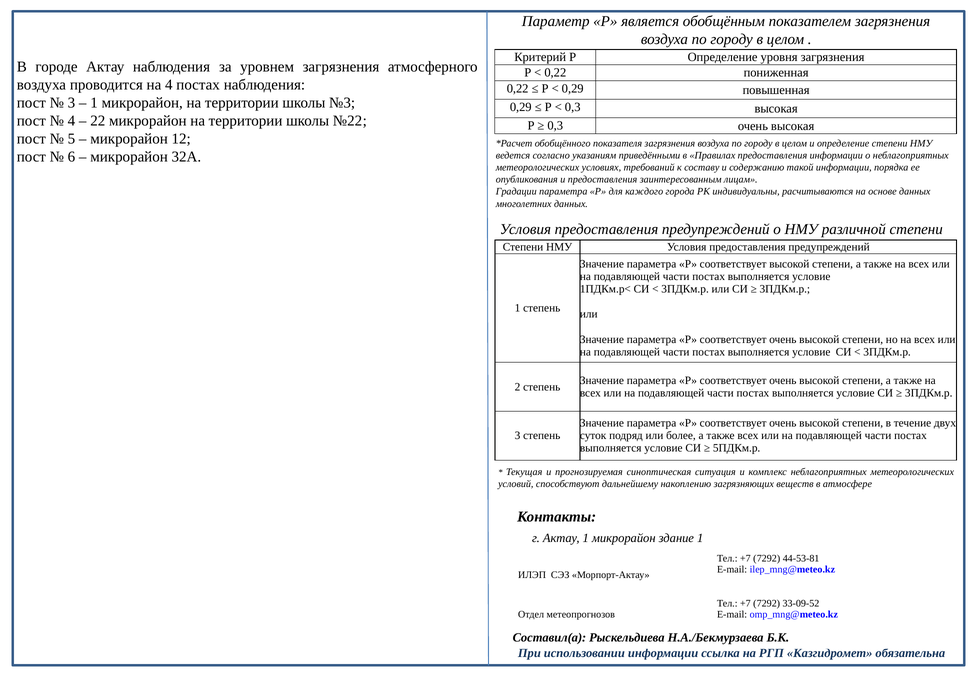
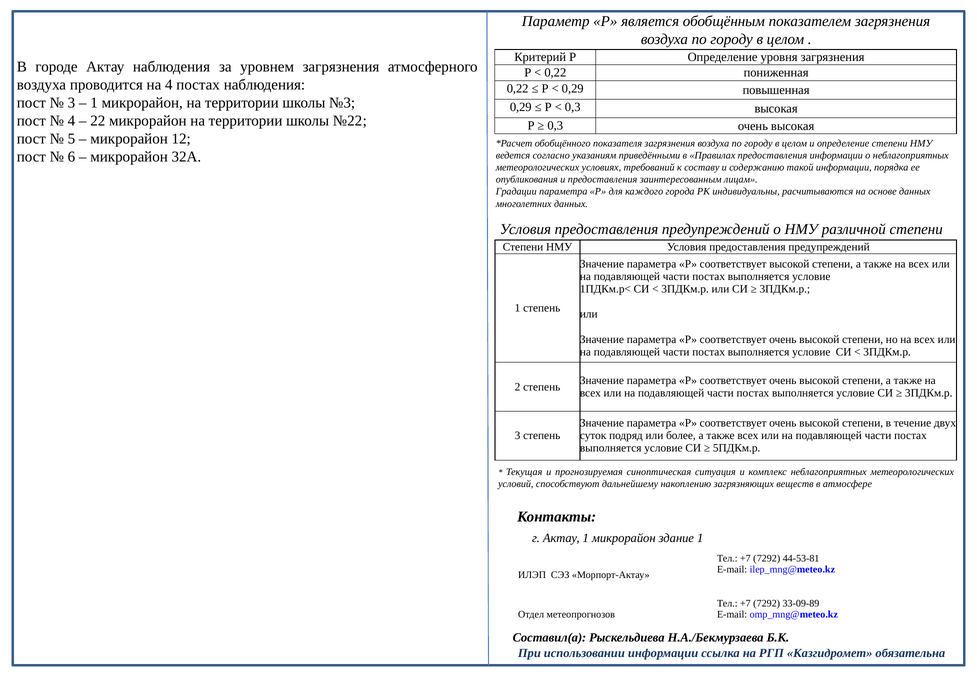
33-09-52: 33-09-52 -> 33-09-89
